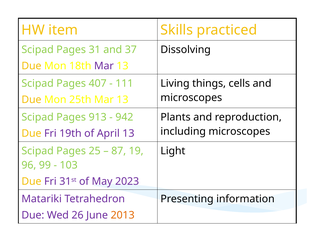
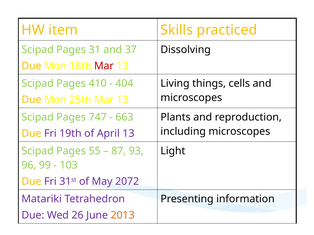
Mar at (104, 66) colour: purple -> red
407: 407 -> 410
111: 111 -> 404
913: 913 -> 747
942: 942 -> 663
25: 25 -> 55
19: 19 -> 93
2023: 2023 -> 2072
